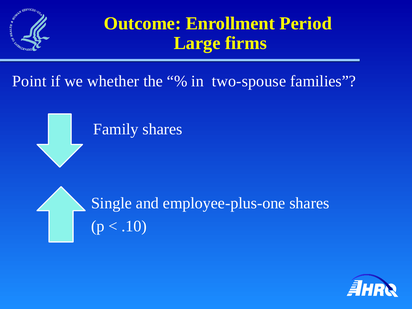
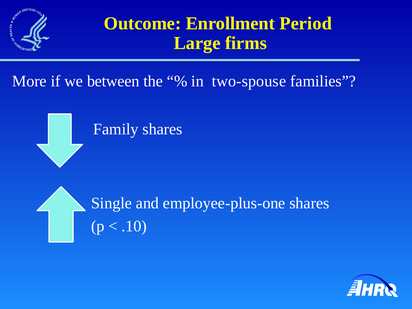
Point: Point -> More
whether: whether -> between
